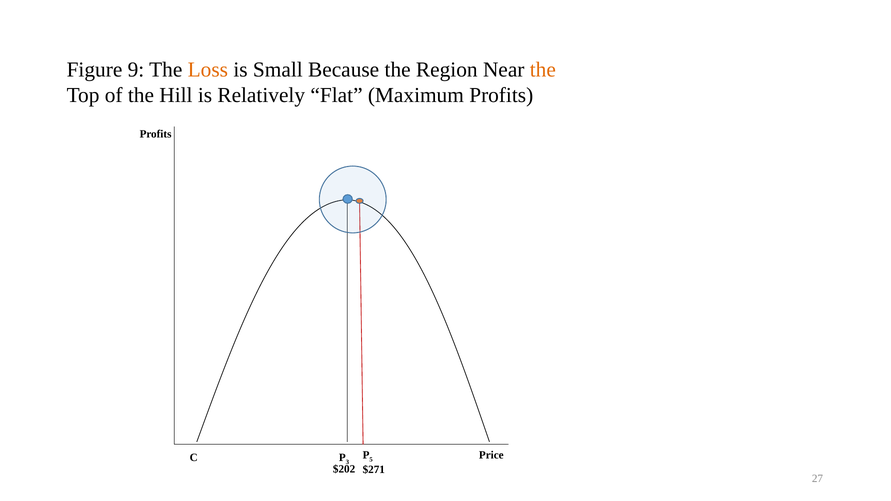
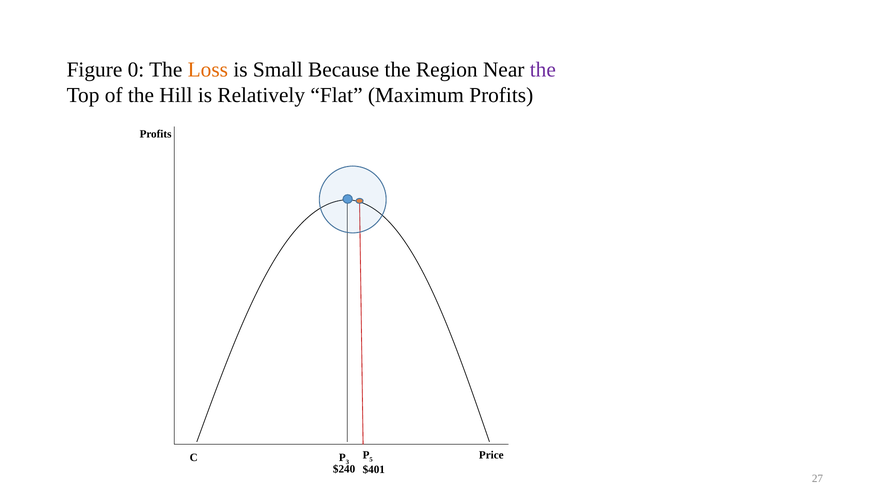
9: 9 -> 0
the at (543, 70) colour: orange -> purple
$202: $202 -> $240
$271: $271 -> $401
